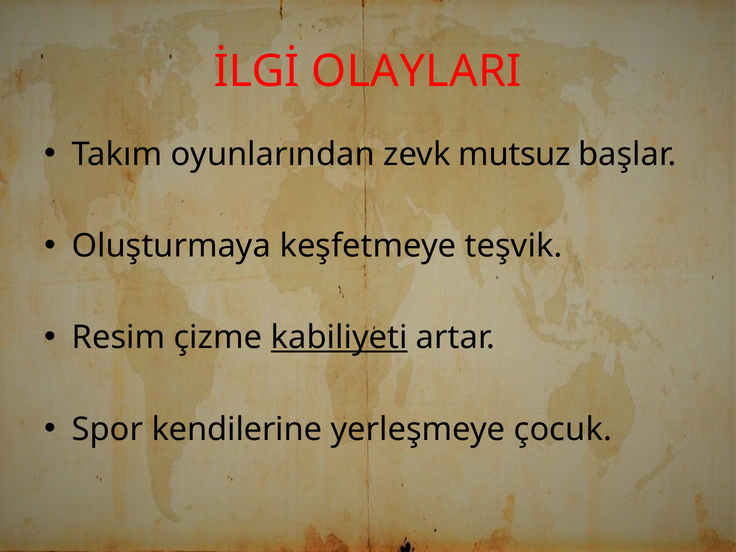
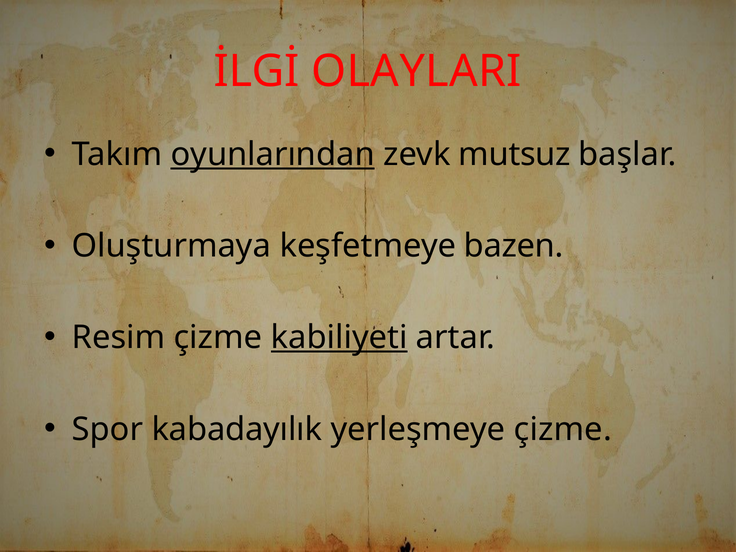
oyunlarından underline: none -> present
teşvik: teşvik -> bazen
kendilerine: kendilerine -> kabadayılık
yerleşmeye çocuk: çocuk -> çizme
